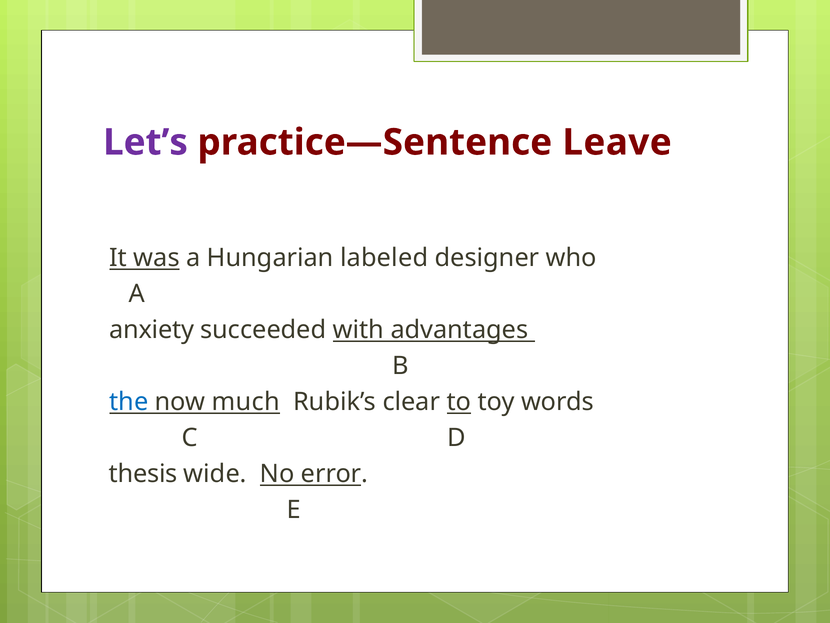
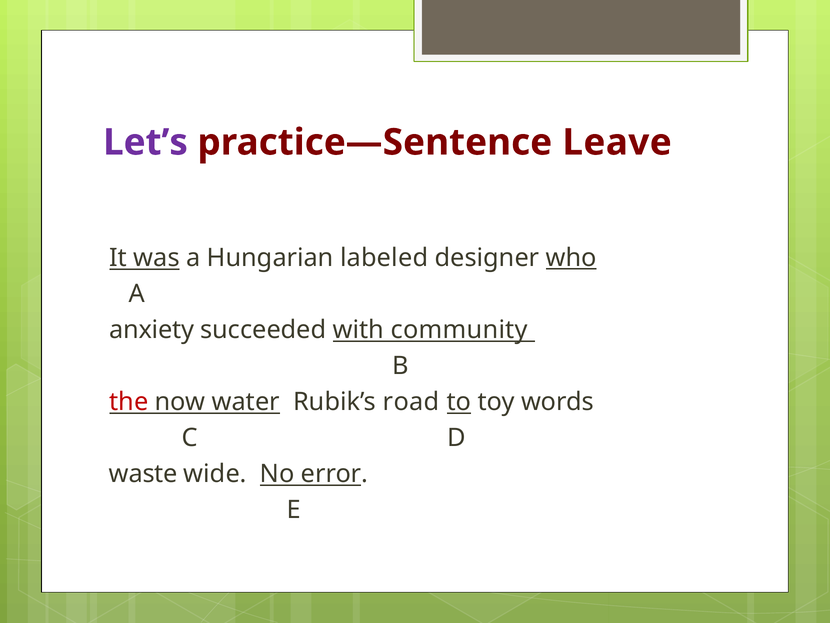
who underline: none -> present
advantages: advantages -> community
the colour: blue -> red
much: much -> water
clear: clear -> road
thesis: thesis -> waste
